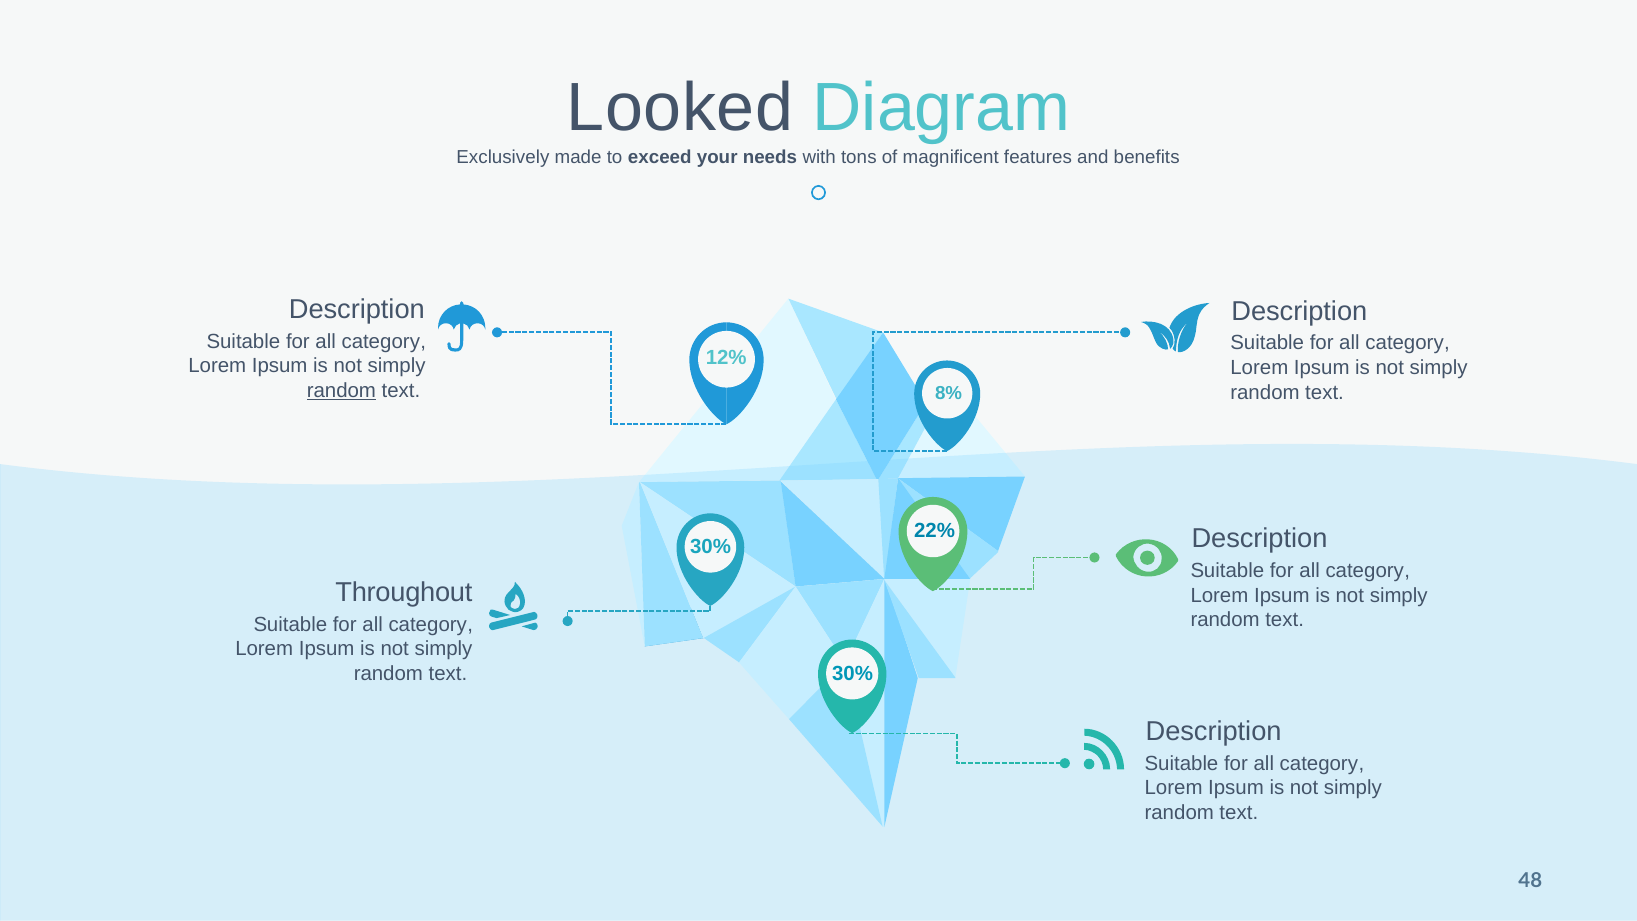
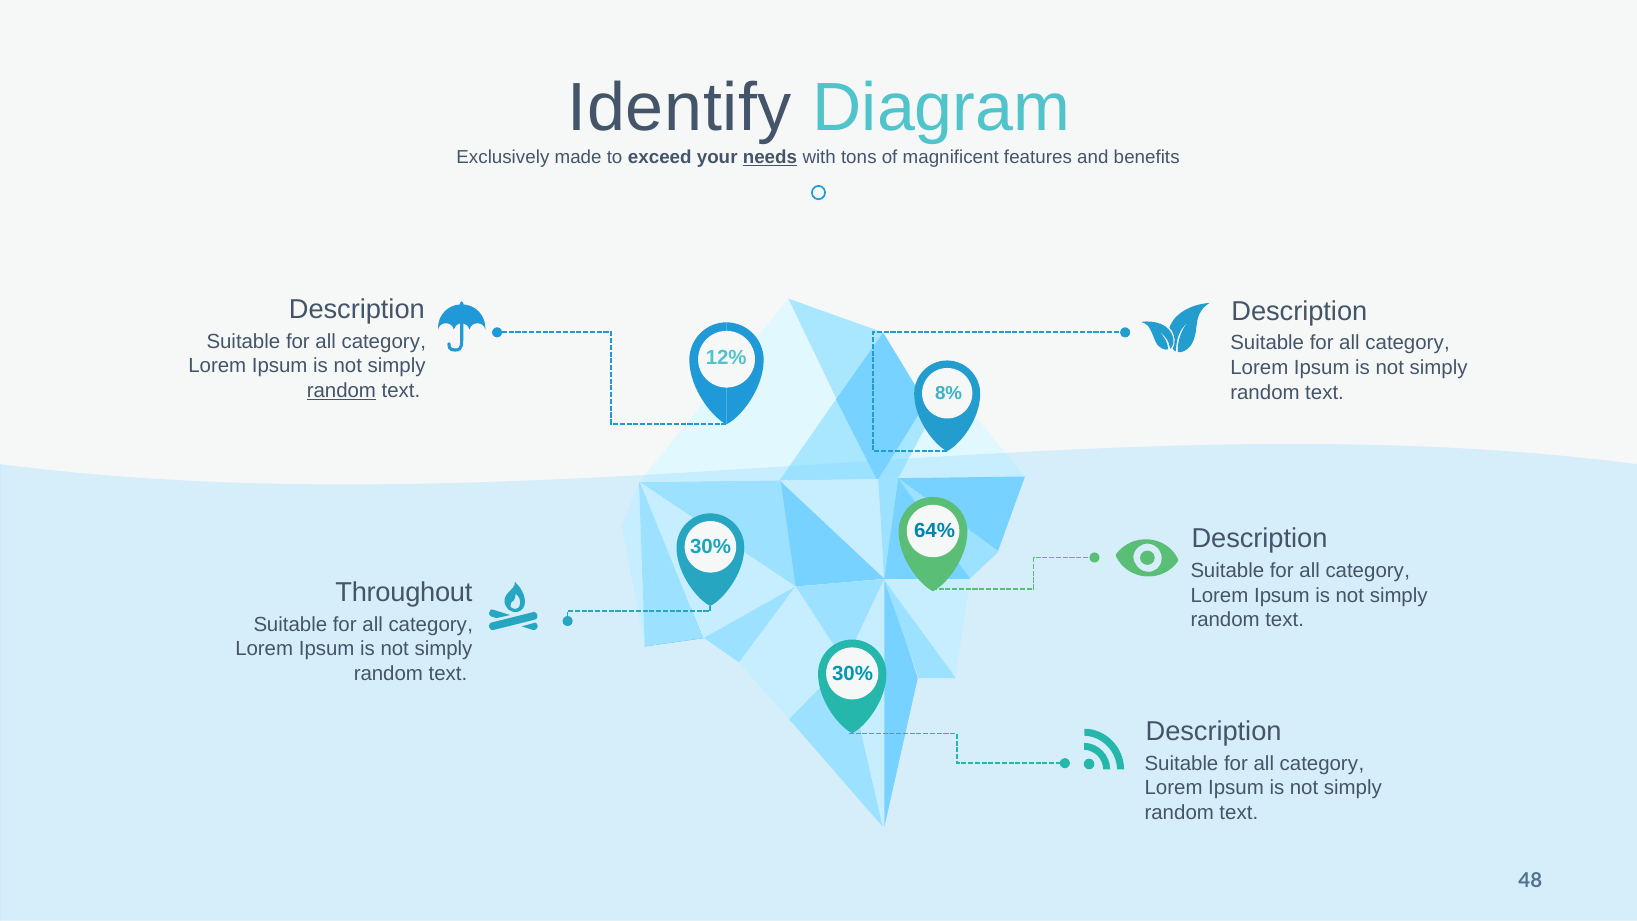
Looked: Looked -> Identify
needs underline: none -> present
22%: 22% -> 64%
